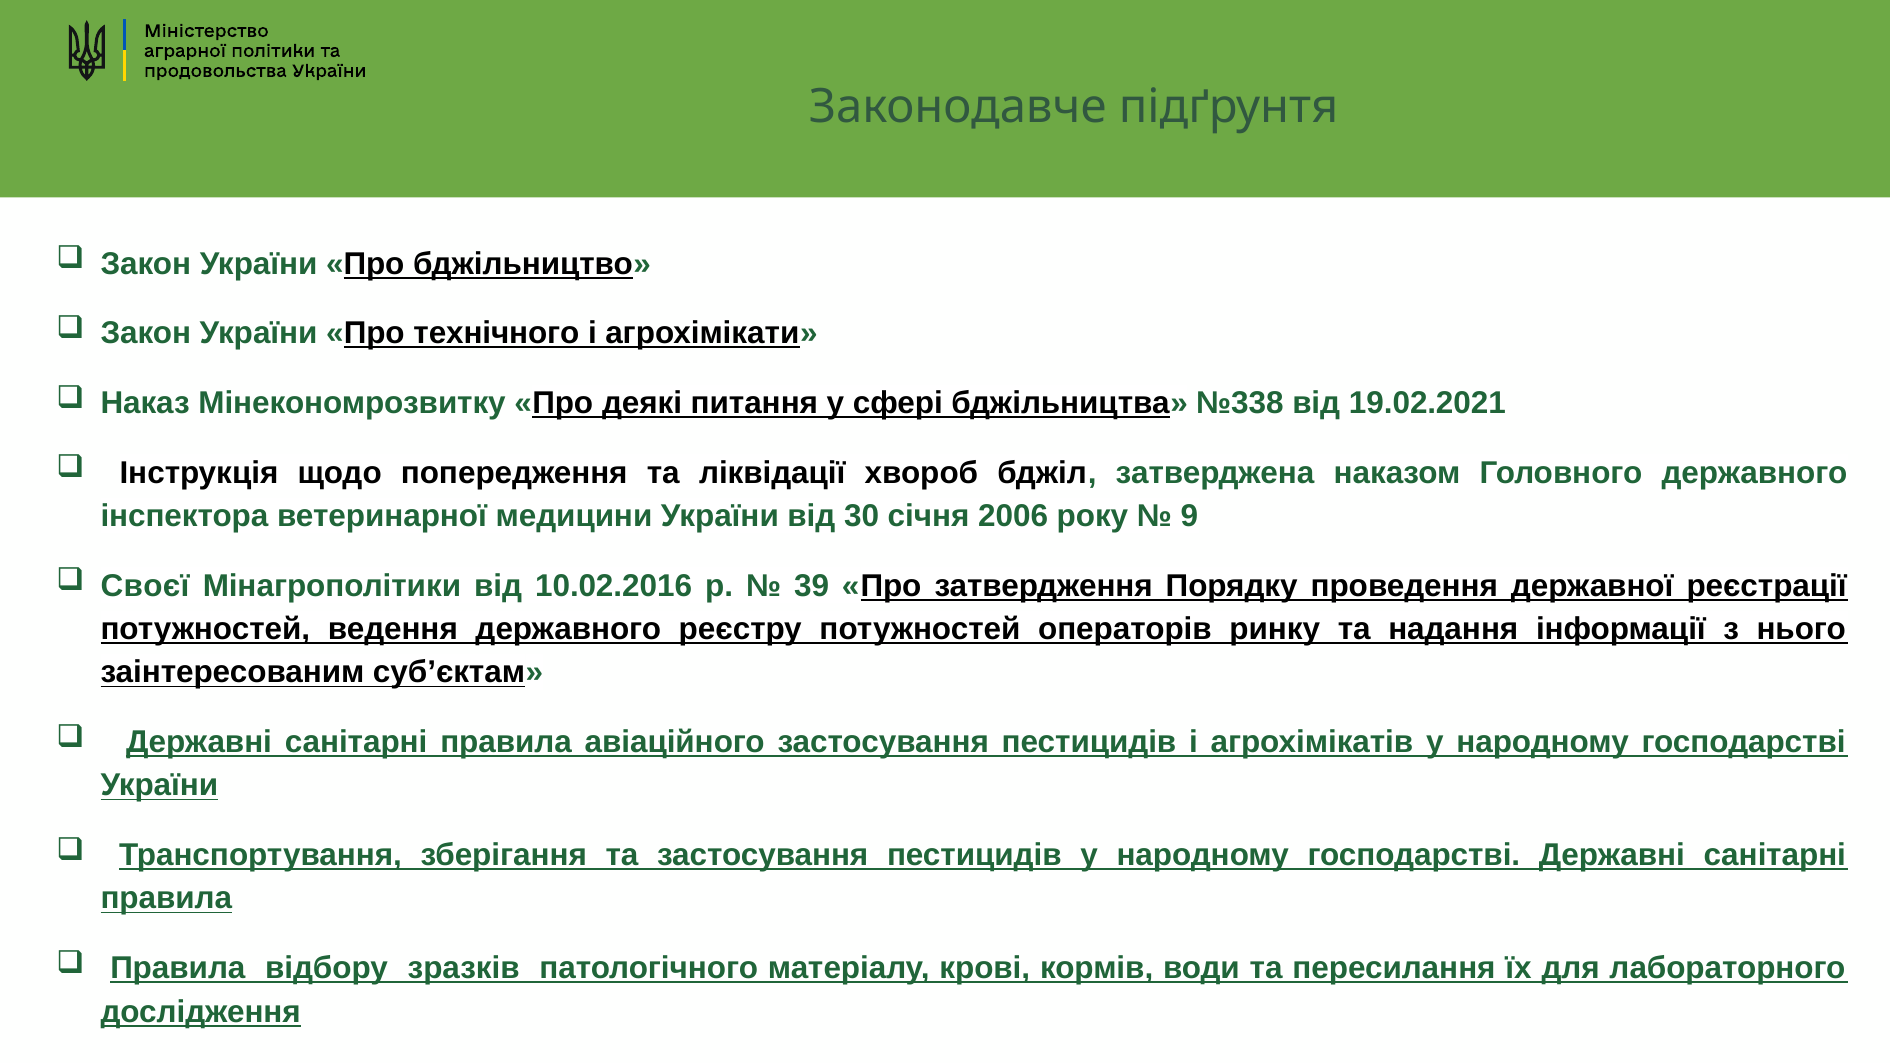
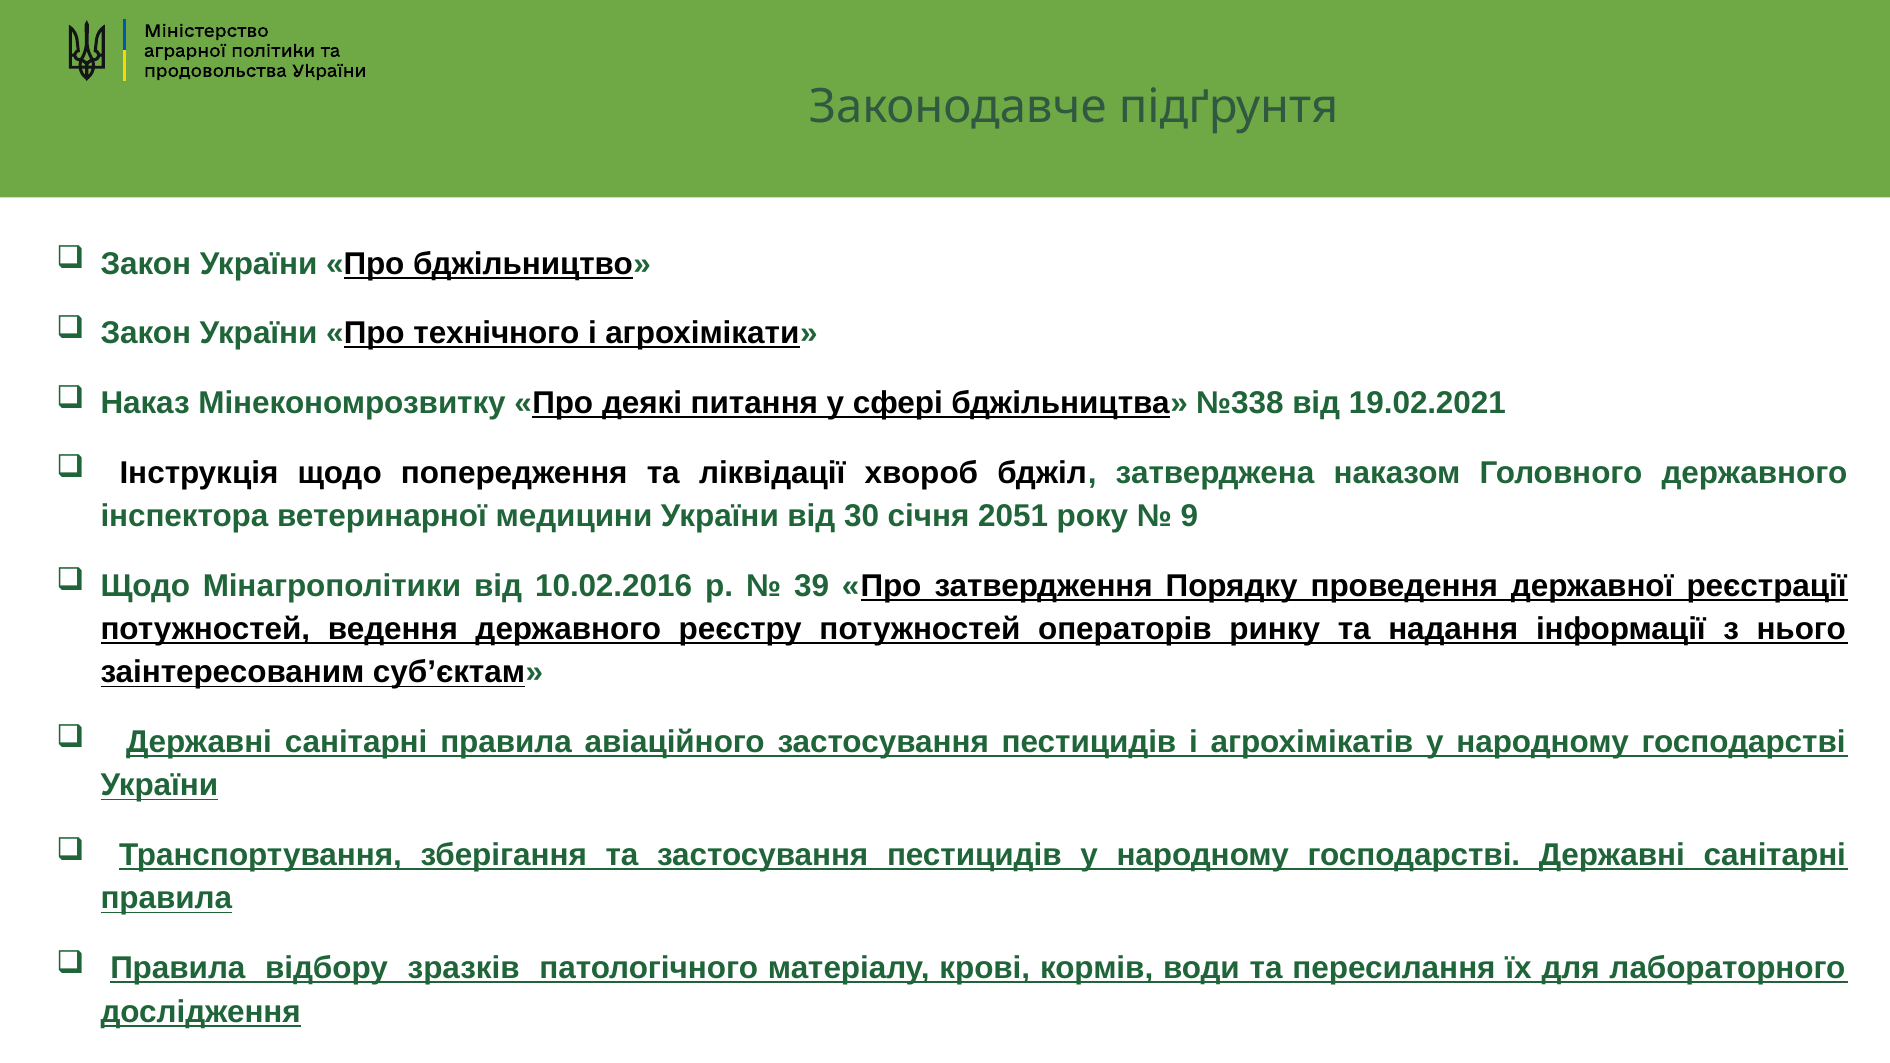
2006: 2006 -> 2051
Своєї at (145, 586): Своєї -> Щодо
